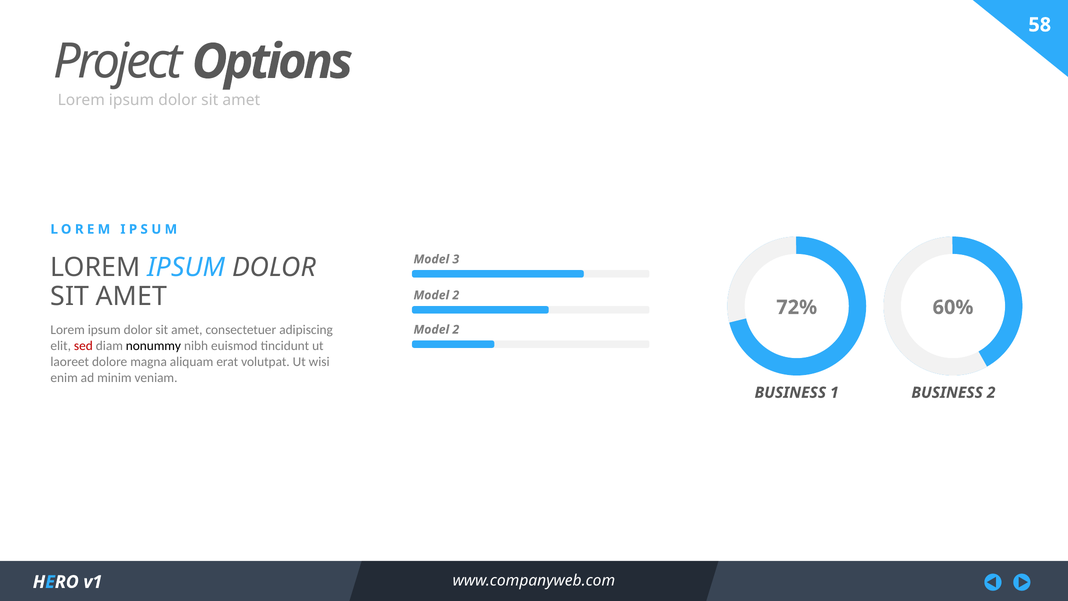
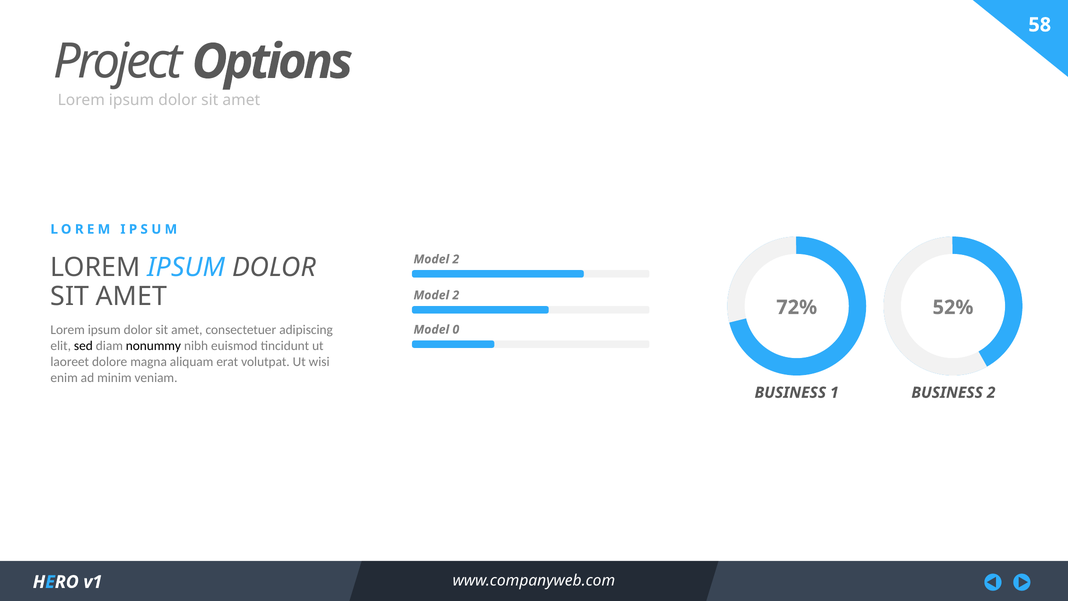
3 at (456, 259): 3 -> 2
60%: 60% -> 52%
2 at (456, 329): 2 -> 0
sed colour: red -> black
